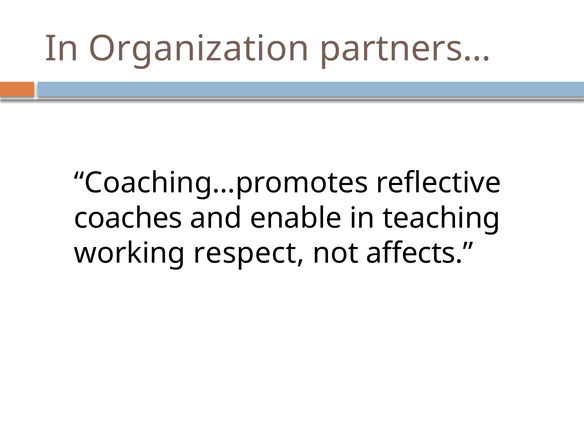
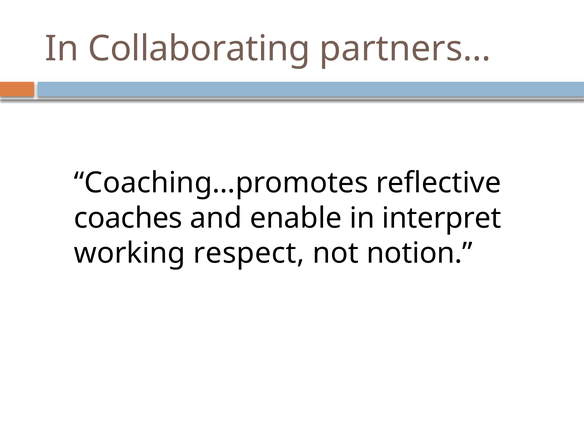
Organization: Organization -> Collaborating
teaching: teaching -> interpret
affects: affects -> notion
